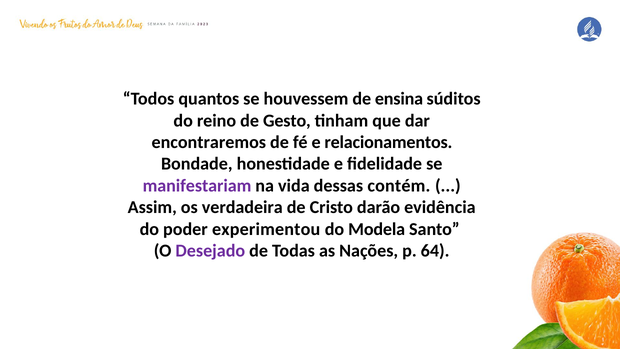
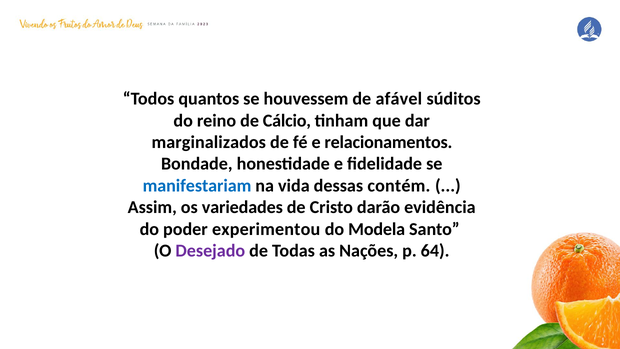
ensina: ensina -> afável
Gesto: Gesto -> Cálcio
encontraremos: encontraremos -> marginalizados
manifestariam colour: purple -> blue
verdadeira: verdadeira -> variedades
